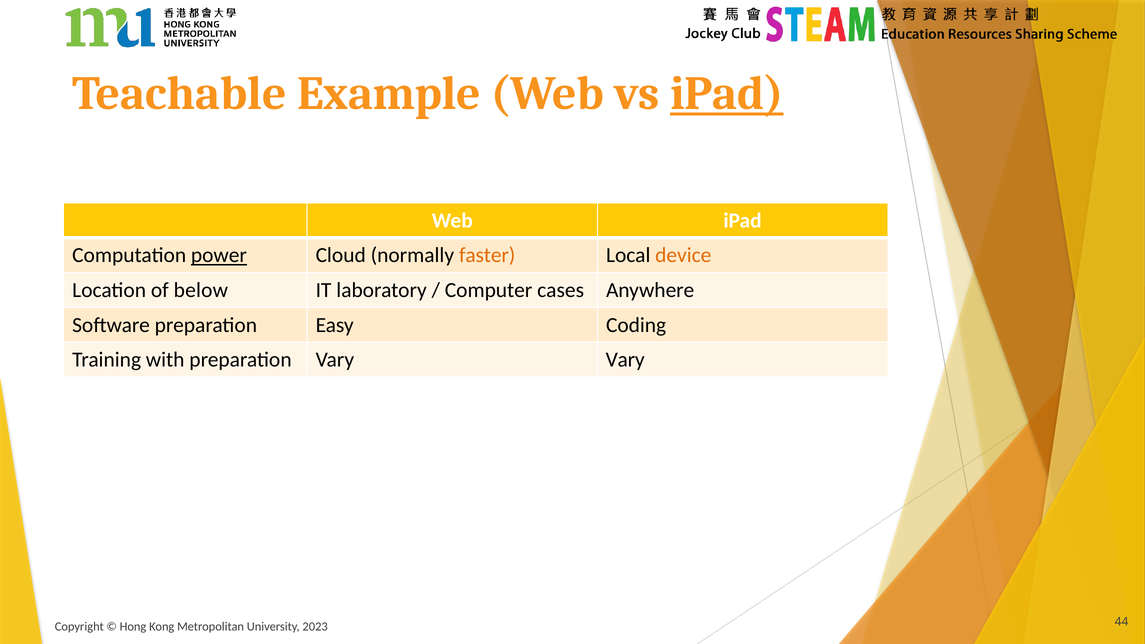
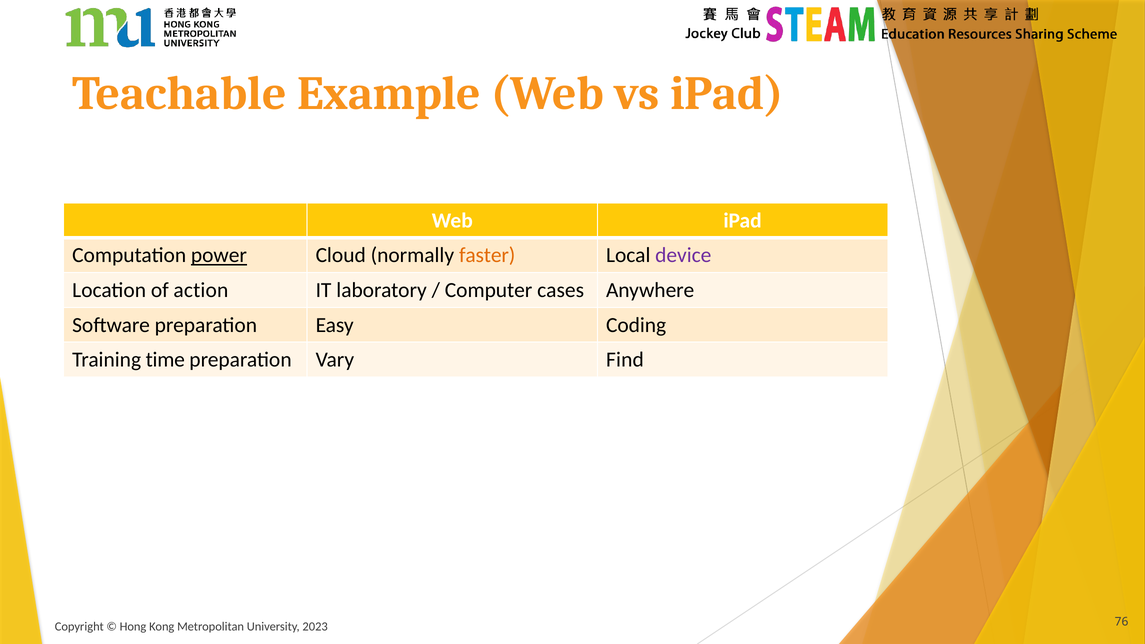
iPad at (727, 93) underline: present -> none
device colour: orange -> purple
below: below -> action
with: with -> time
Vary Vary: Vary -> Find
44: 44 -> 76
